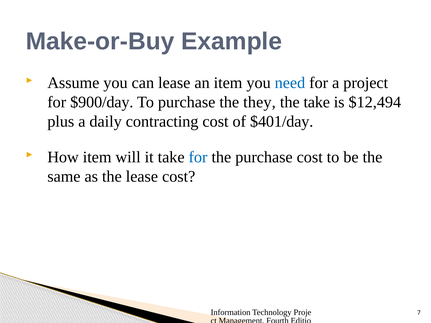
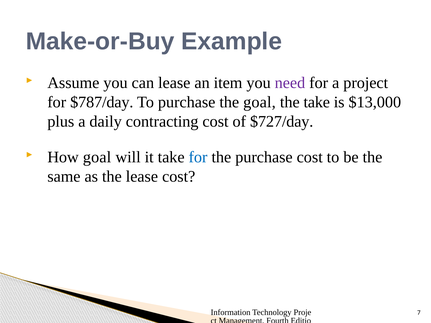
need colour: blue -> purple
$900/day: $900/day -> $787/day
the they: they -> goal
$12,494: $12,494 -> $13,000
$401/day: $401/day -> $727/day
How item: item -> goal
